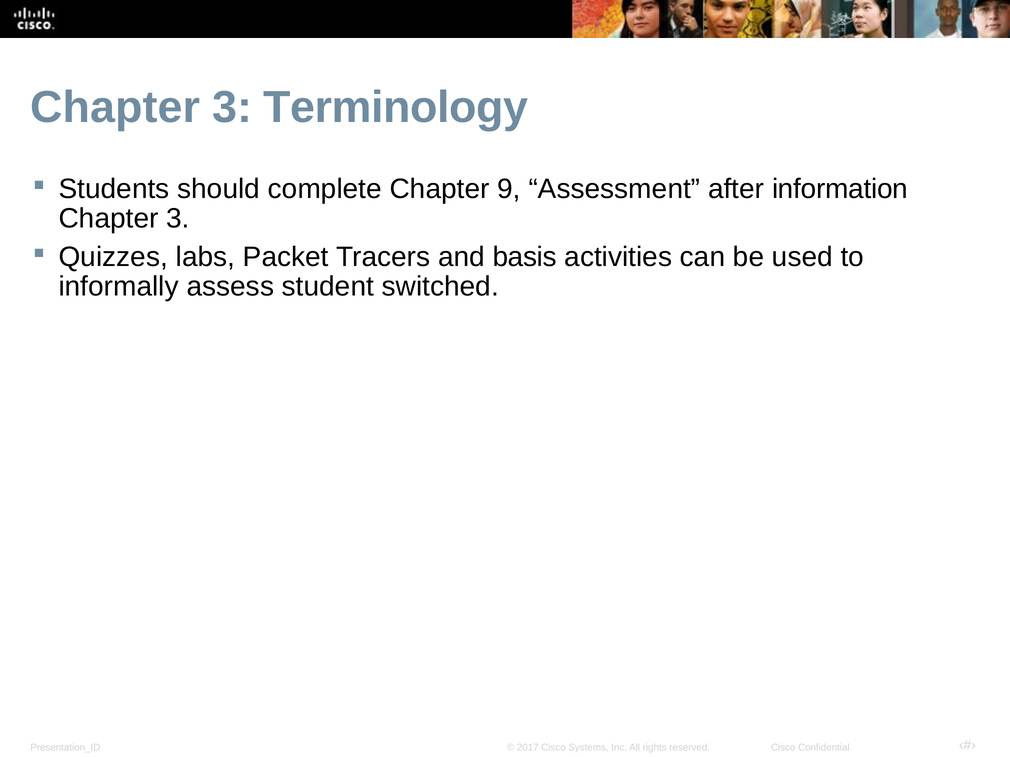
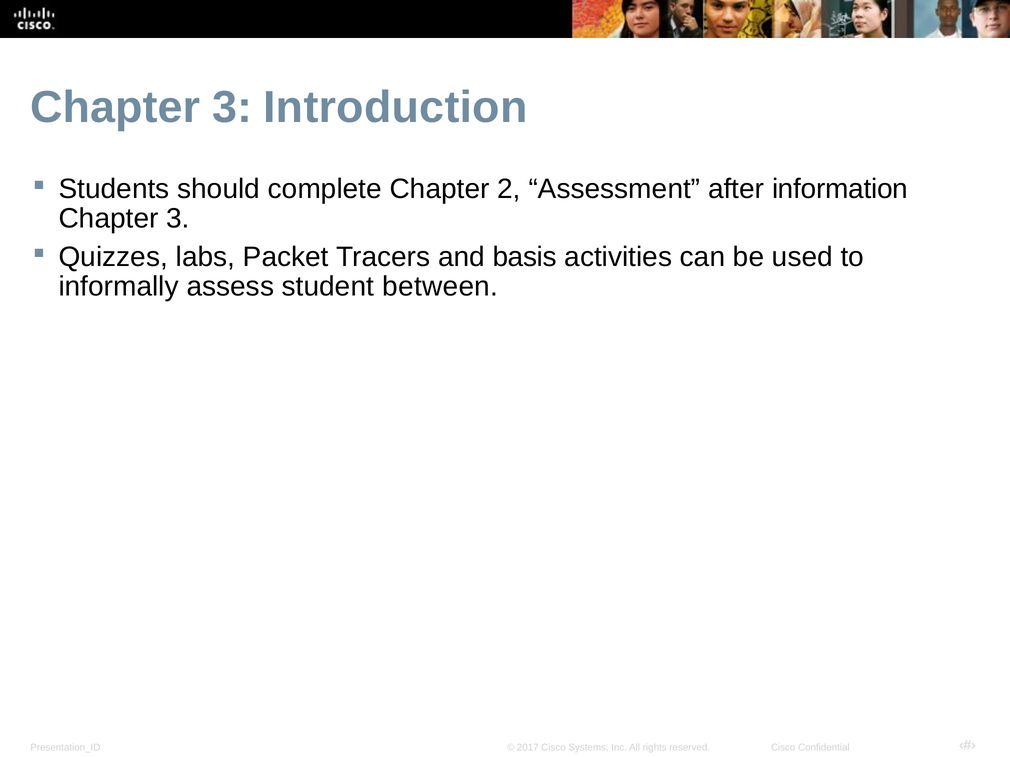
Terminology: Terminology -> Introduction
9: 9 -> 2
switched: switched -> between
